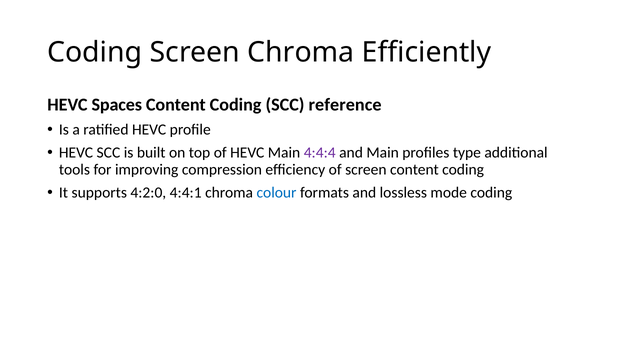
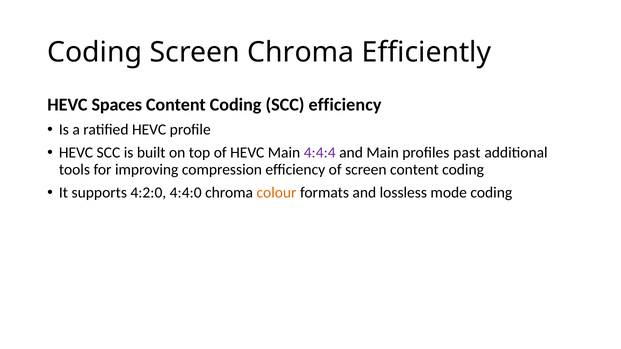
SCC reference: reference -> efficiency
type: type -> past
4:4:1: 4:4:1 -> 4:4:0
colour colour: blue -> orange
